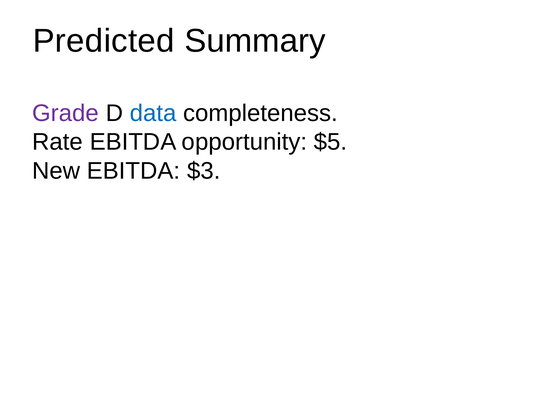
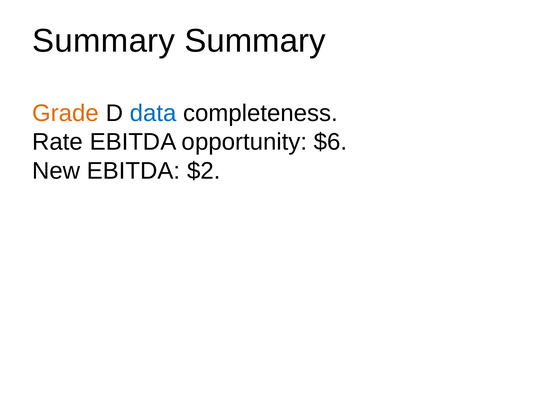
Predicted at (104, 41): Predicted -> Summary
Grade colour: purple -> orange
$5: $5 -> $6
$3: $3 -> $2
